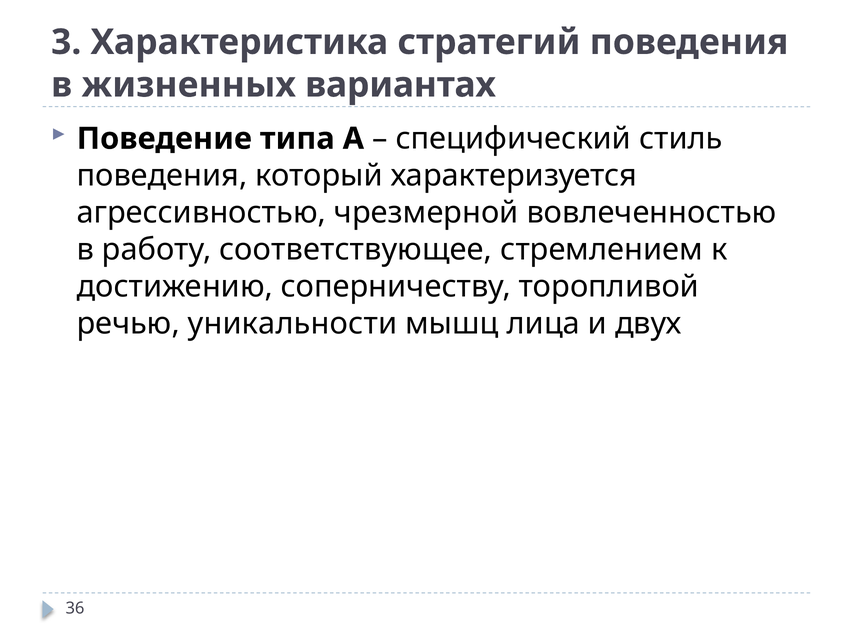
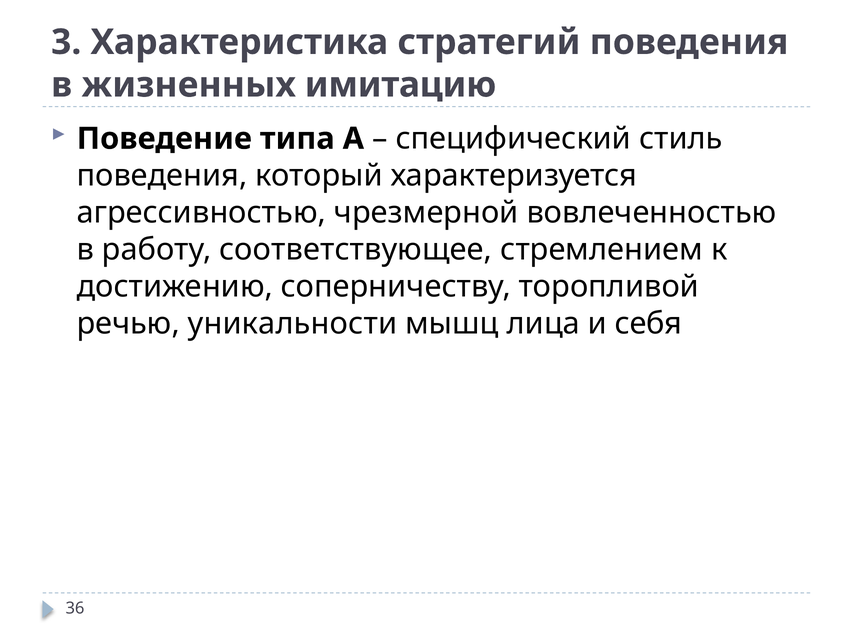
вариантах: вариантах -> имитацию
двух: двух -> себя
